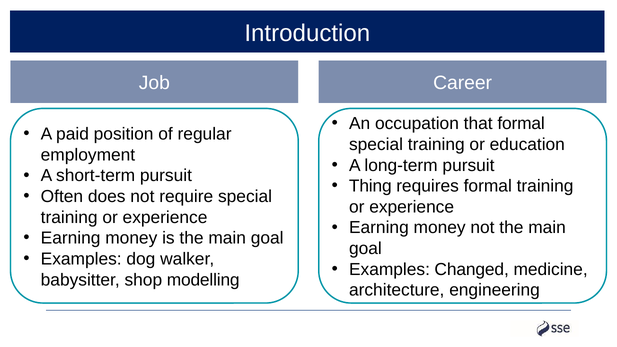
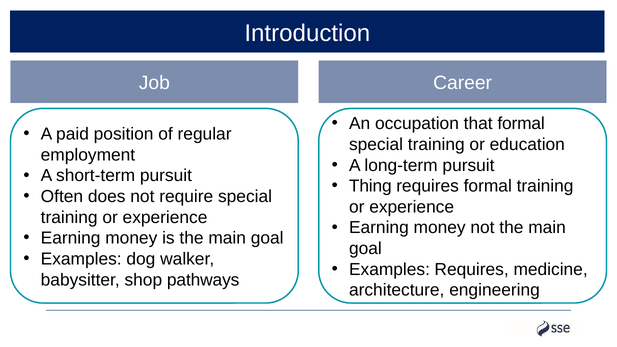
Examples Changed: Changed -> Requires
modelling: modelling -> pathways
